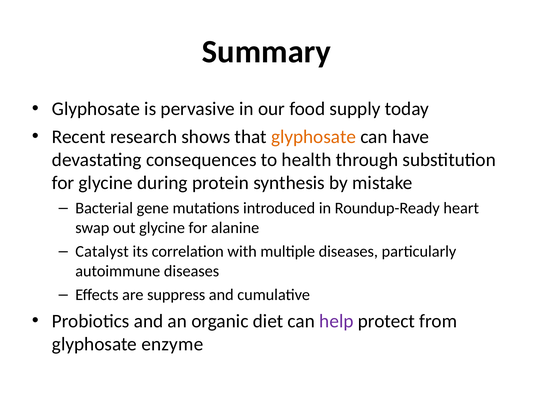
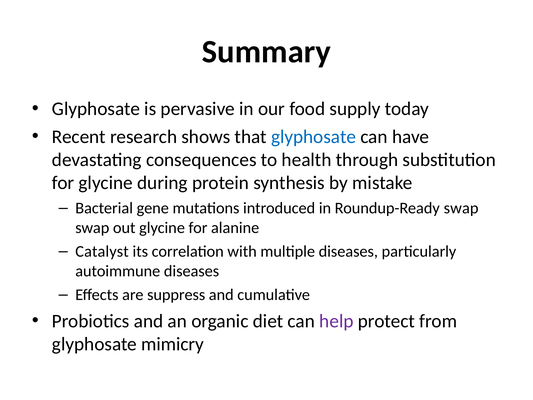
glyphosate at (314, 137) colour: orange -> blue
Roundup-Ready heart: heart -> swap
enzyme: enzyme -> mimicry
